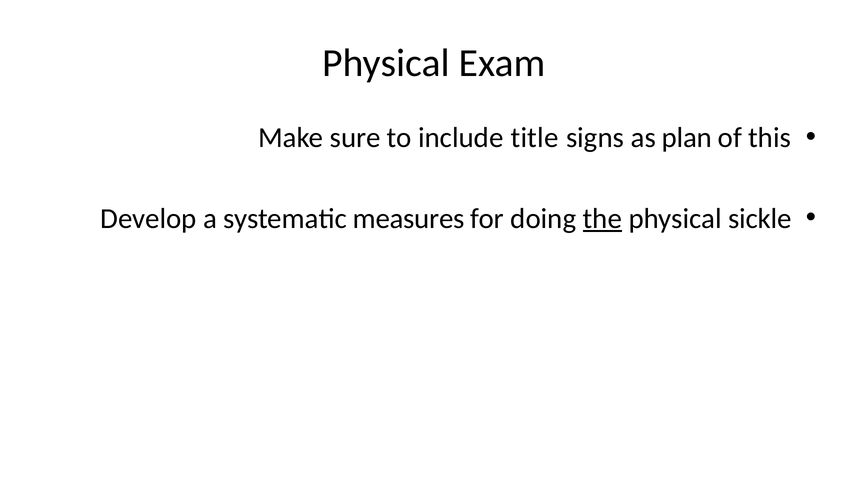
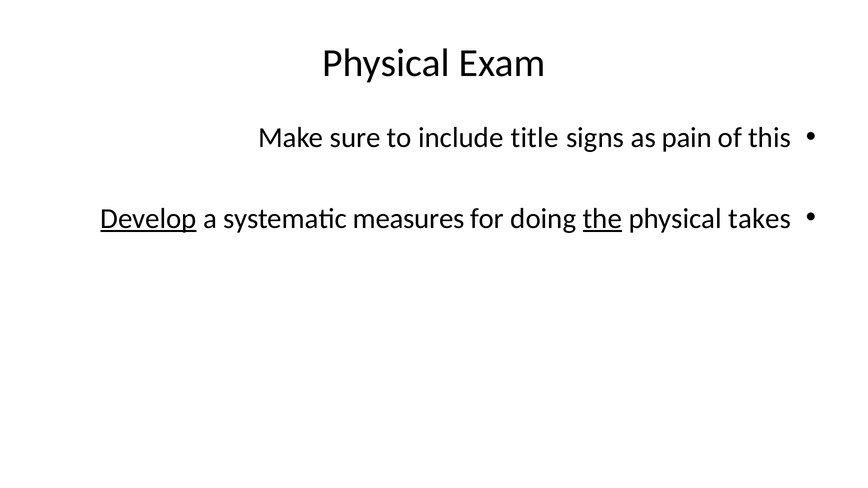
plan: plan -> pain
Develop underline: none -> present
sickle: sickle -> takes
